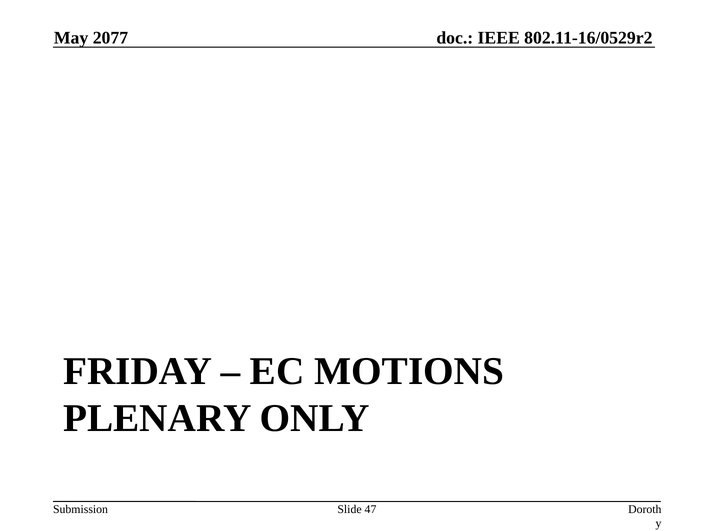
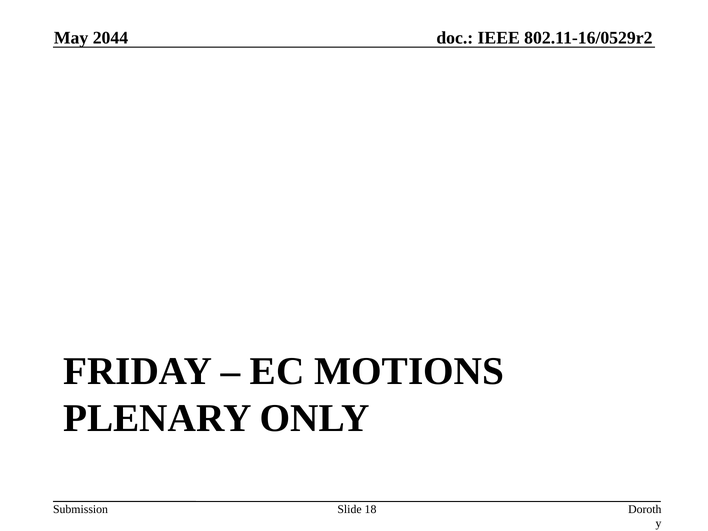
2077: 2077 -> 2044
47: 47 -> 18
